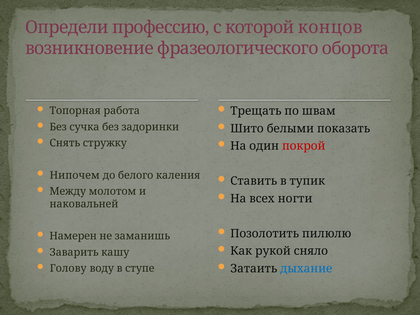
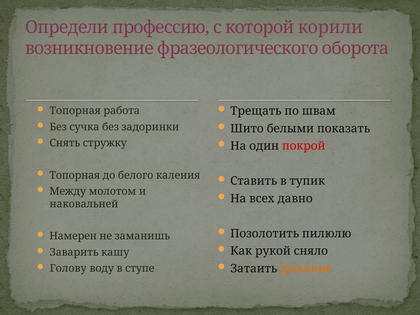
концов: концов -> корили
Нипочем at (75, 175): Нипочем -> Топорная
ногти: ногти -> давно
дыхание colour: blue -> orange
